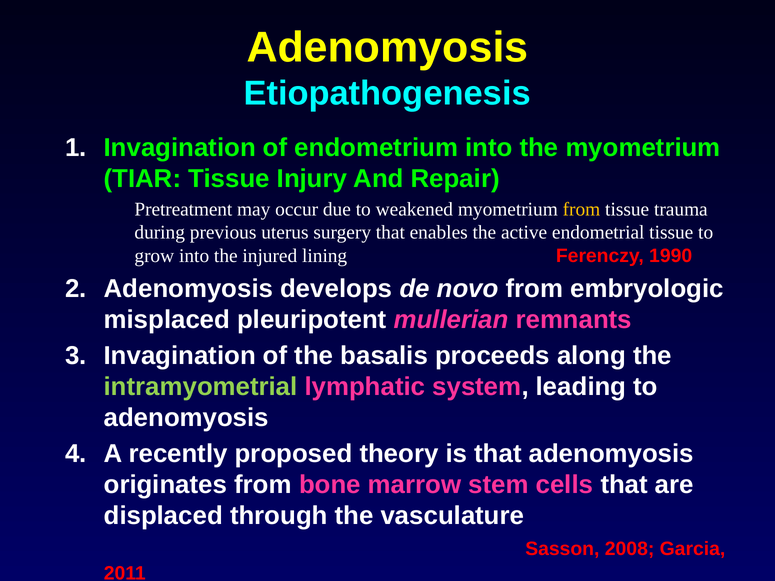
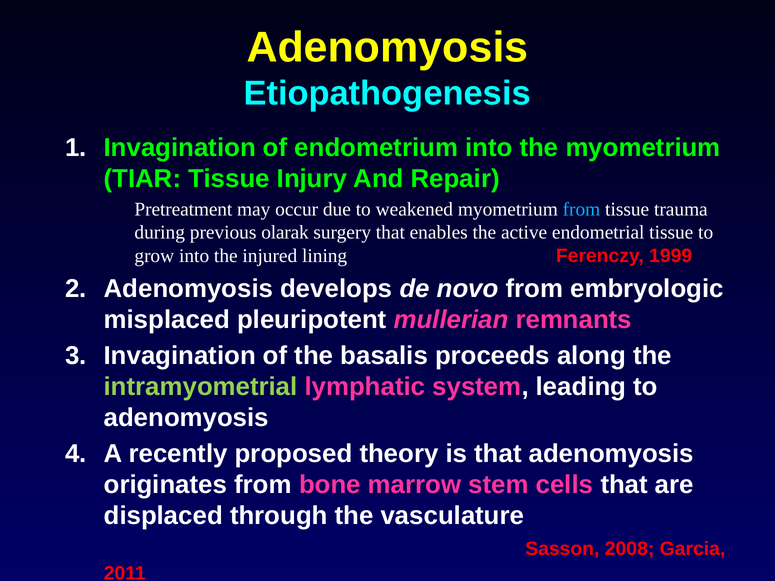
from at (581, 209) colour: yellow -> light blue
uterus: uterus -> olarak
1990: 1990 -> 1999
